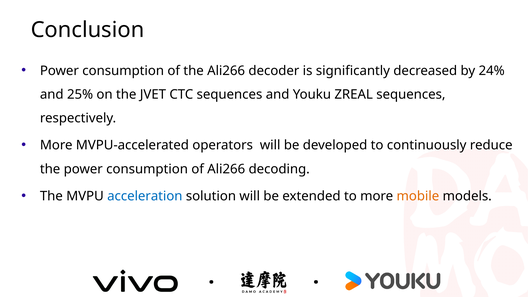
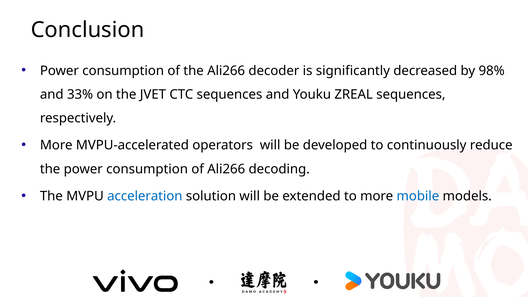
24%: 24% -> 98%
25%: 25% -> 33%
mobile colour: orange -> blue
